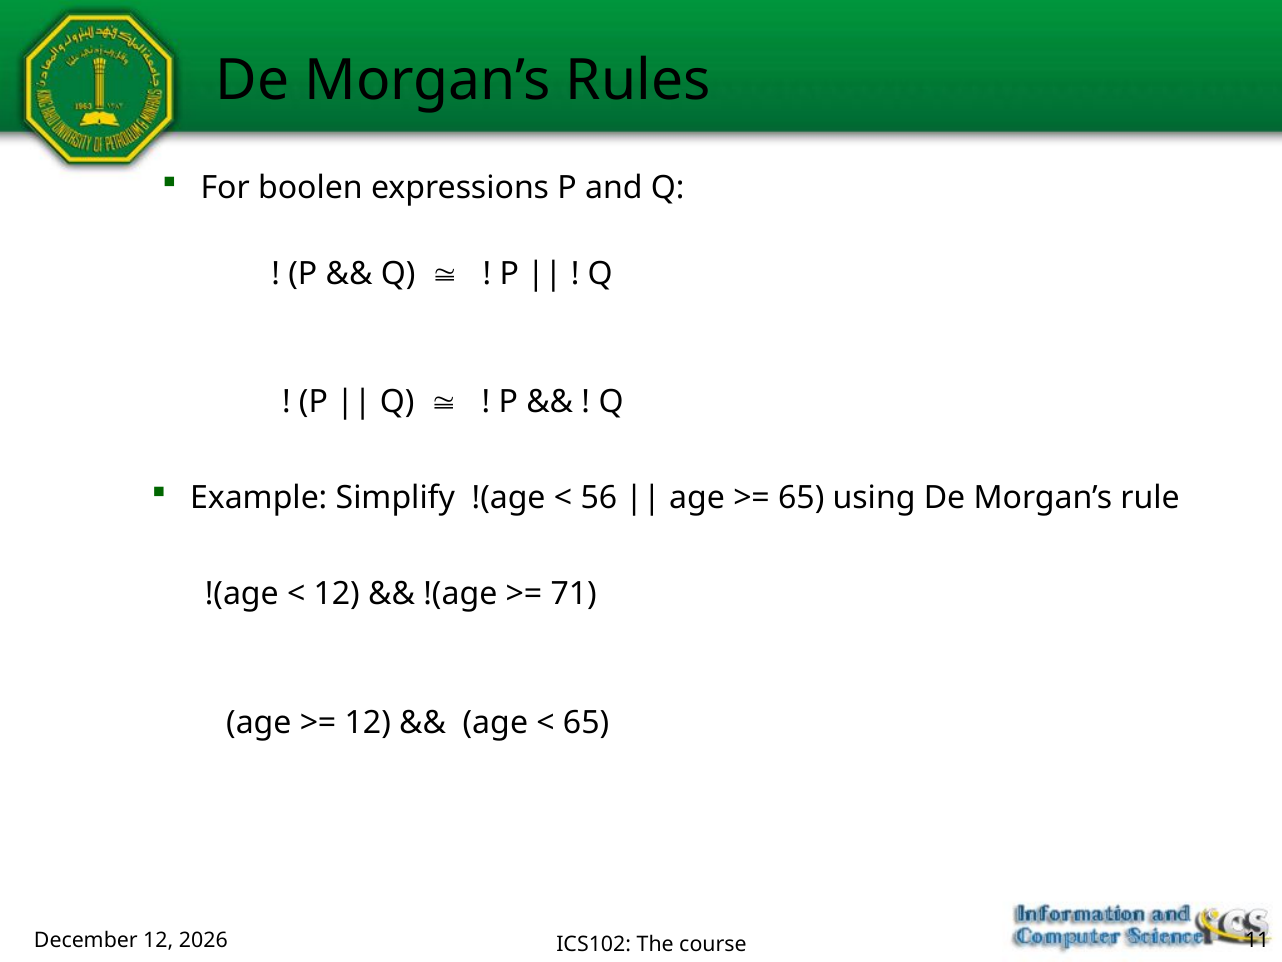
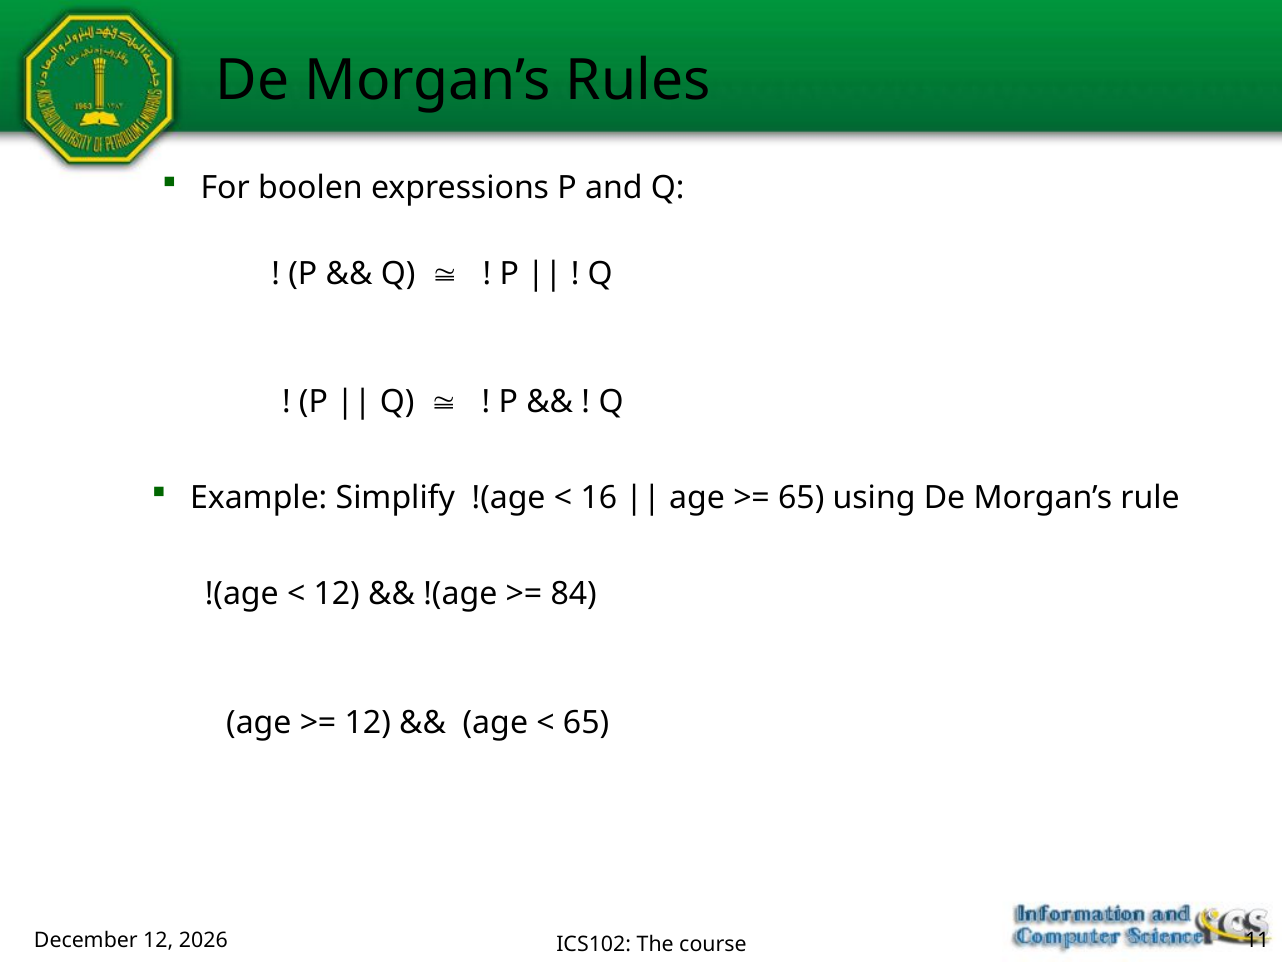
56: 56 -> 16
71: 71 -> 84
